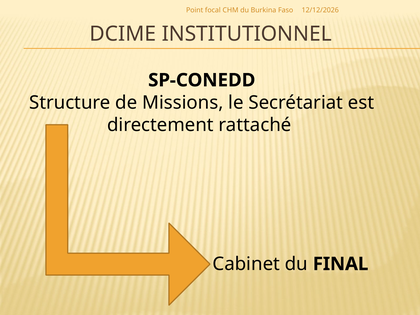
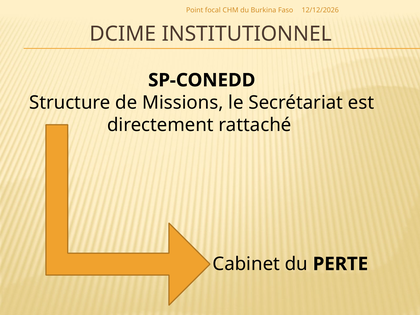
FINAL: FINAL -> PERTE
